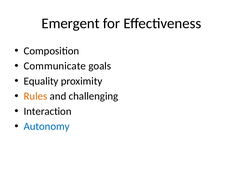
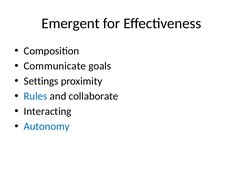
Equality: Equality -> Settings
Rules colour: orange -> blue
challenging: challenging -> collaborate
Interaction: Interaction -> Interacting
